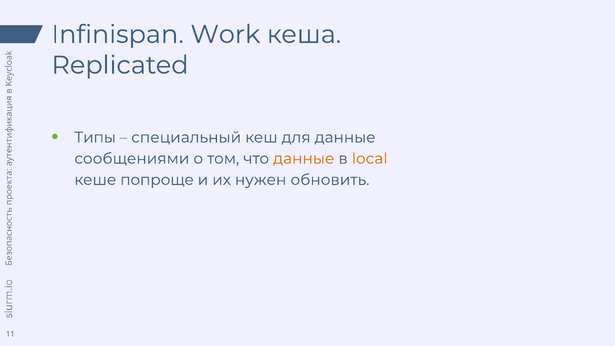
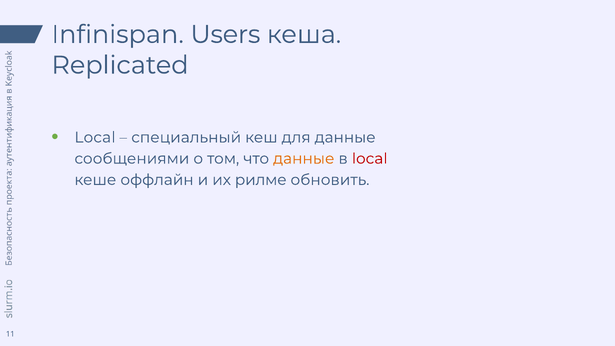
Work: Work -> Users
Типы at (95, 137): Типы -> Local
local at (370, 159) colour: orange -> red
попроще: попроще -> оффлайн
нужен: нужен -> рилме
